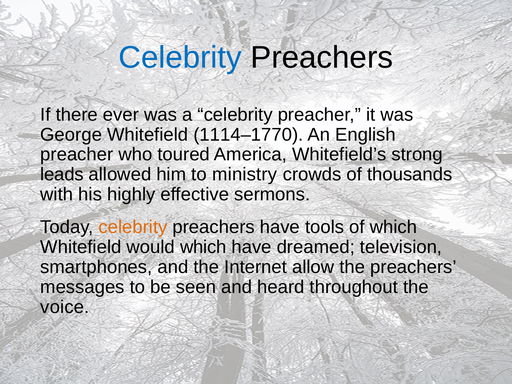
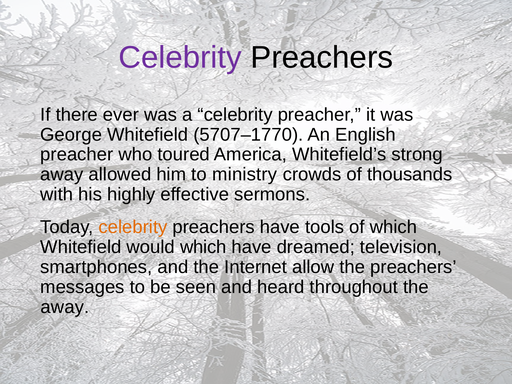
Celebrity at (180, 57) colour: blue -> purple
1114–1770: 1114–1770 -> 5707–1770
leads at (62, 175): leads -> away
voice at (65, 307): voice -> away
